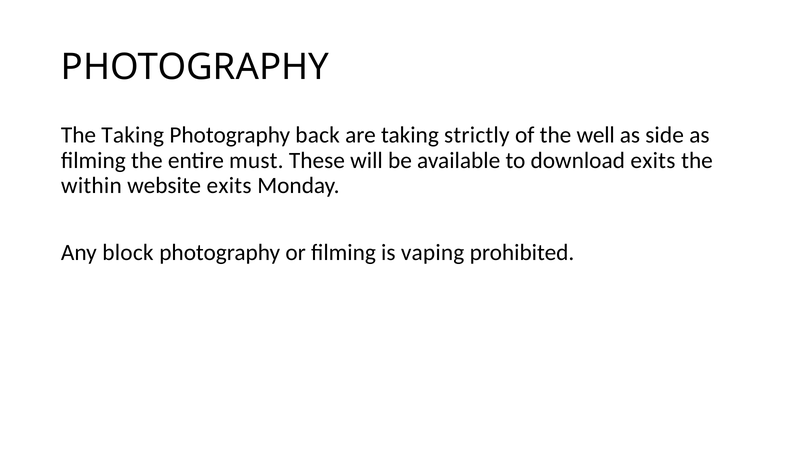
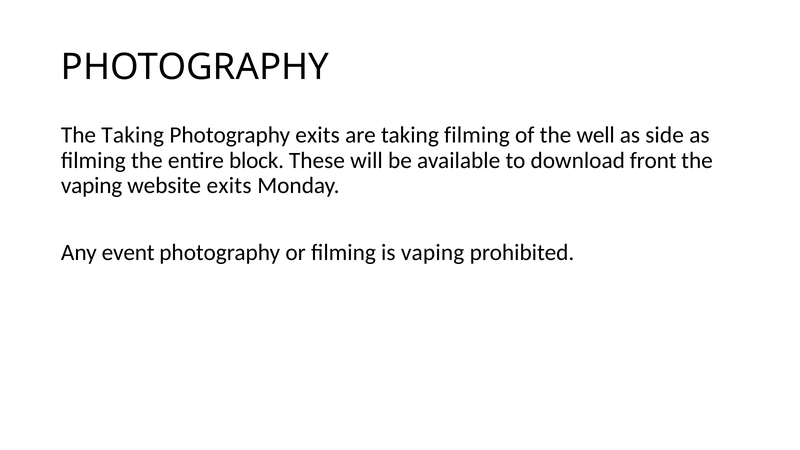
Photography back: back -> exits
taking strictly: strictly -> filming
must: must -> block
download exits: exits -> front
within at (91, 186): within -> vaping
block: block -> event
